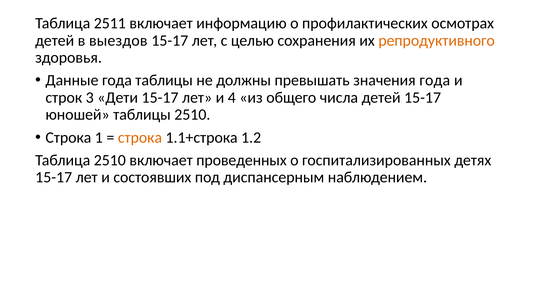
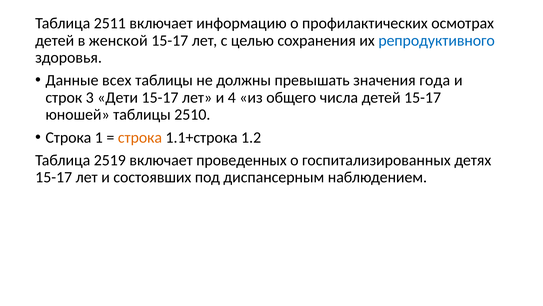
выездов: выездов -> женской
репродуктивного colour: orange -> blue
Данные года: года -> всех
Таблица 2510: 2510 -> 2519
